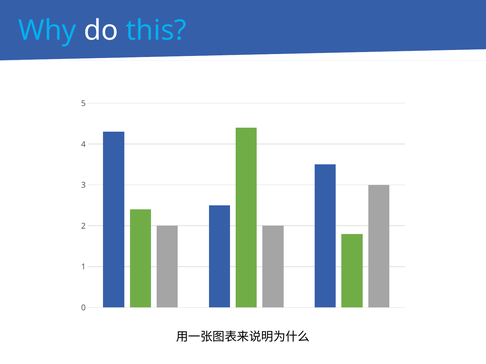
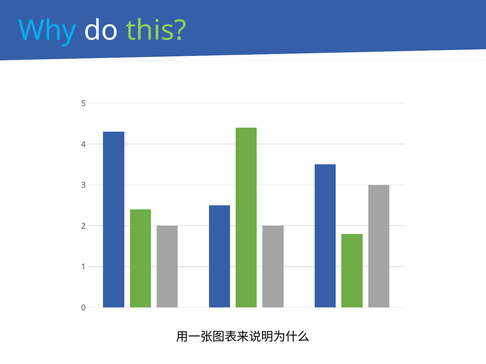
this colour: light blue -> light green
